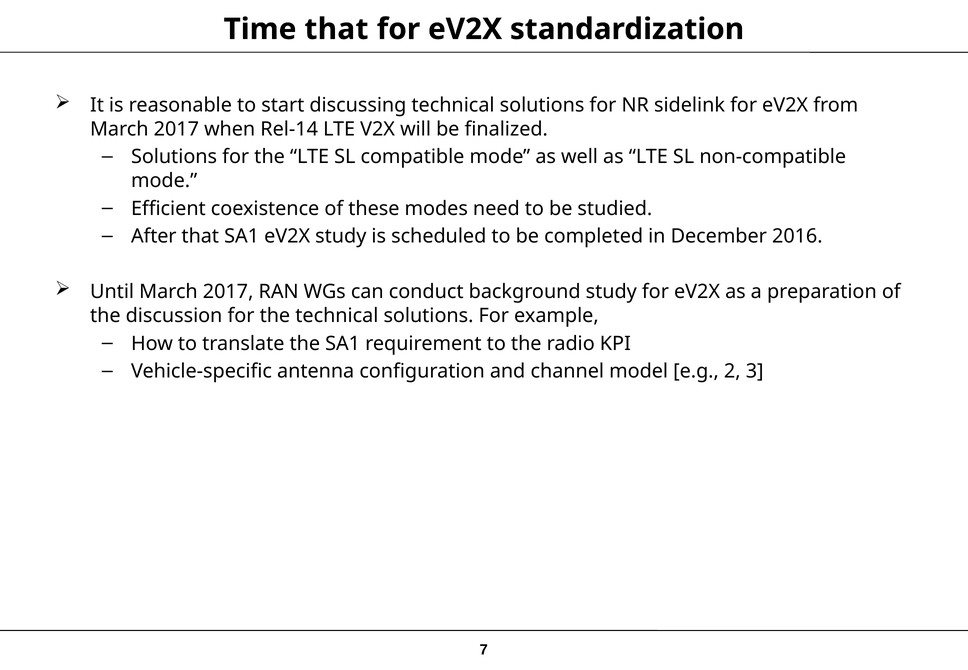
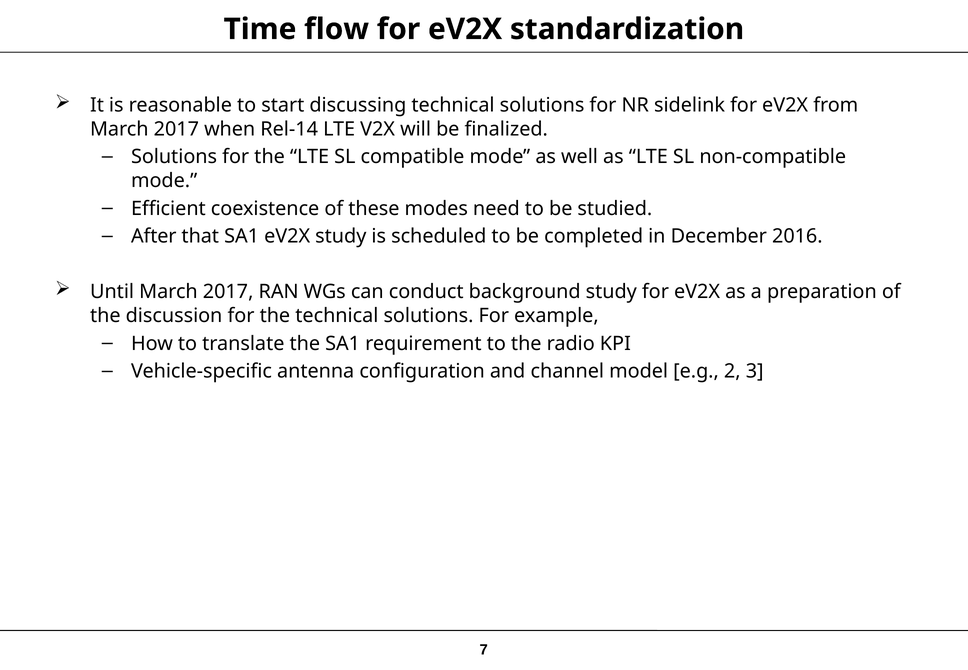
Time that: that -> flow
